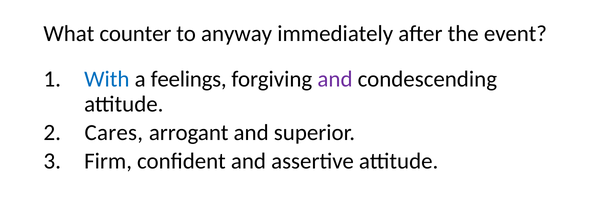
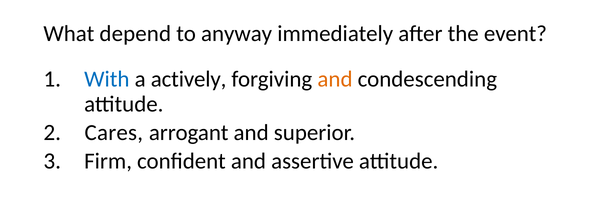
counter: counter -> depend
feelings: feelings -> actively
and at (335, 80) colour: purple -> orange
